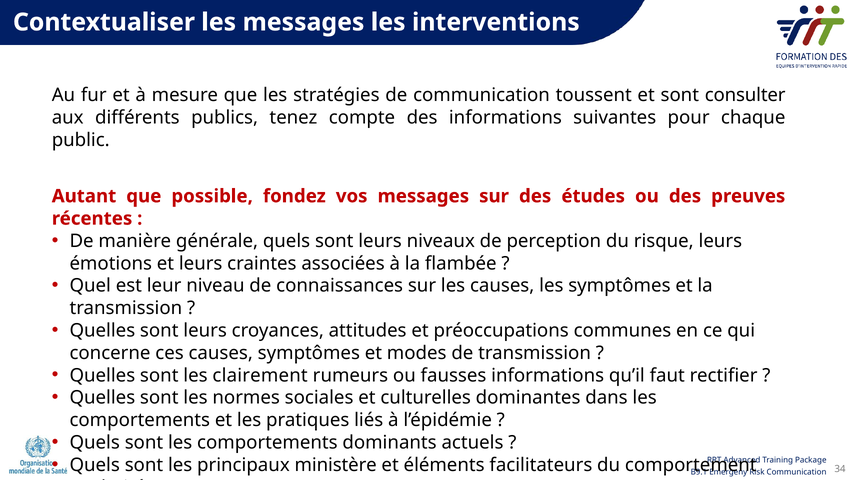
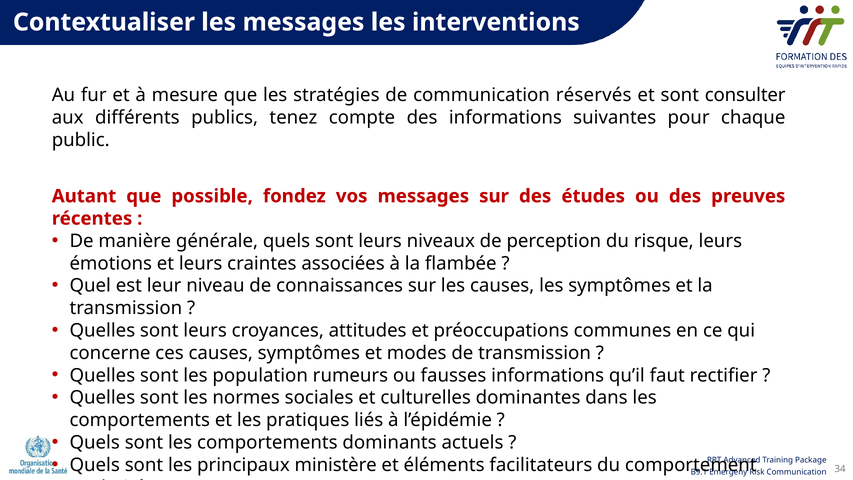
toussent: toussent -> réservés
clairement: clairement -> population
